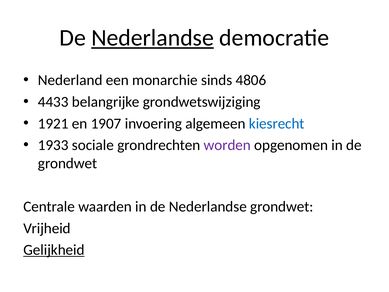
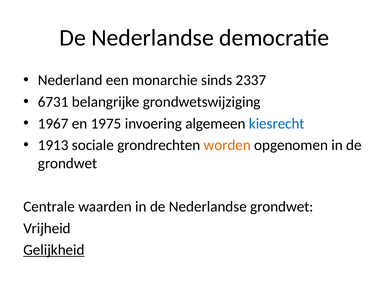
Nederlandse at (153, 38) underline: present -> none
4806: 4806 -> 2337
4433: 4433 -> 6731
1921: 1921 -> 1967
1907: 1907 -> 1975
1933: 1933 -> 1913
worden colour: purple -> orange
